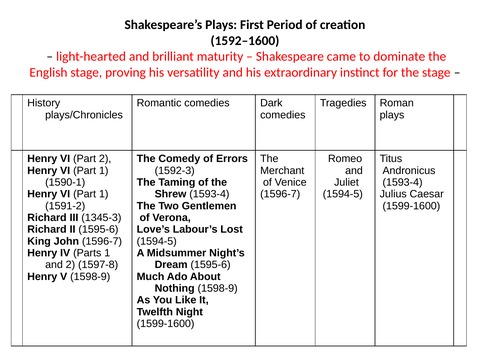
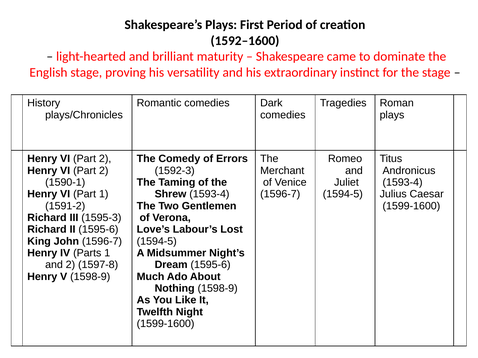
1 at (104, 171): 1 -> 2
1345-3: 1345-3 -> 1595-3
